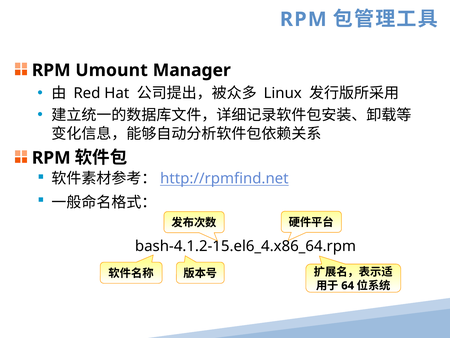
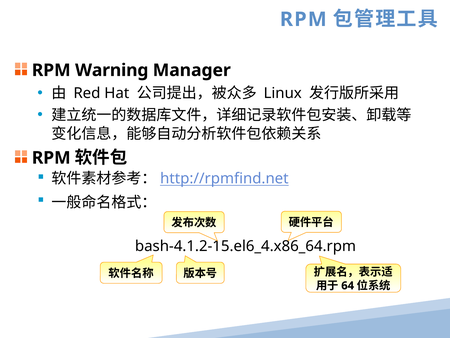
Umount: Umount -> Warning
